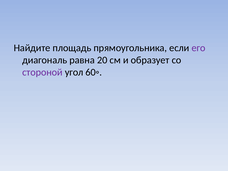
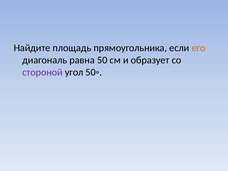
его colour: purple -> orange
20: 20 -> 50
60◦: 60◦ -> 50◦
